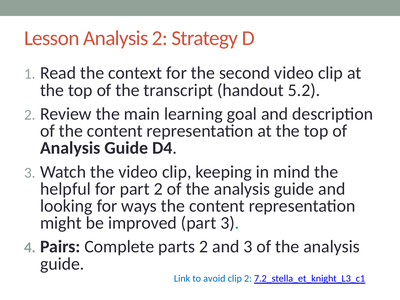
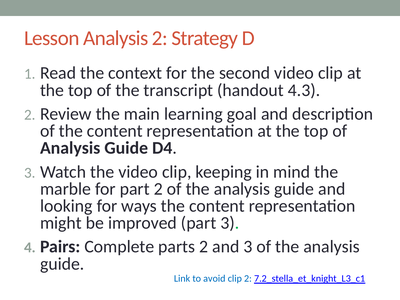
5.2: 5.2 -> 4.3
helpful: helpful -> marble
